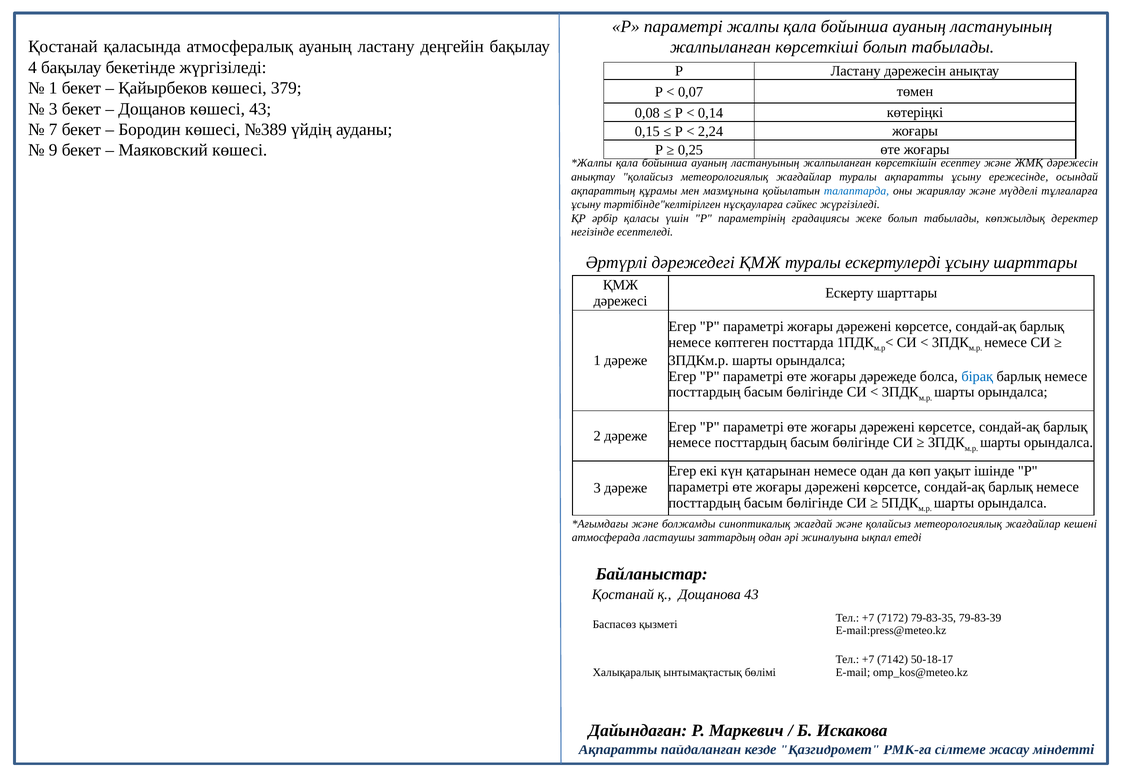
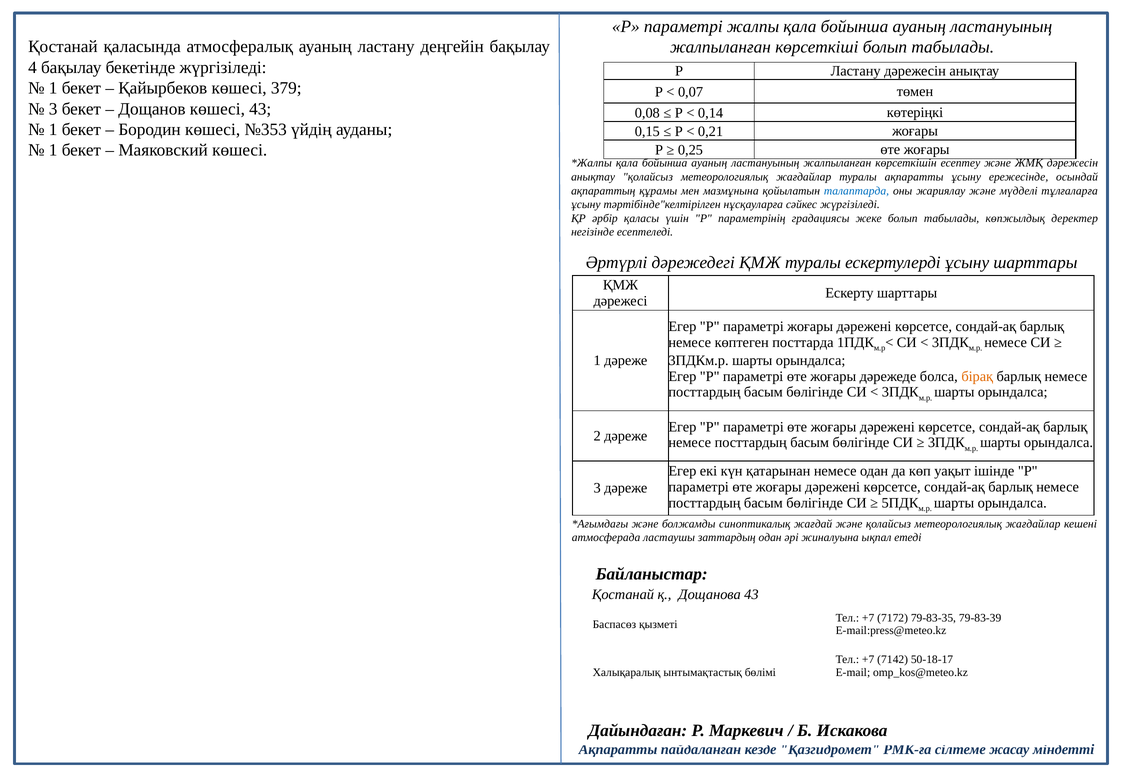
7 at (53, 130): 7 -> 1
№389: №389 -> №353
2,24: 2,24 -> 0,21
9 at (53, 150): 9 -> 1
бірақ colour: blue -> orange
